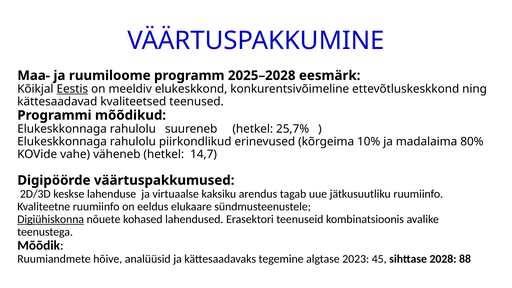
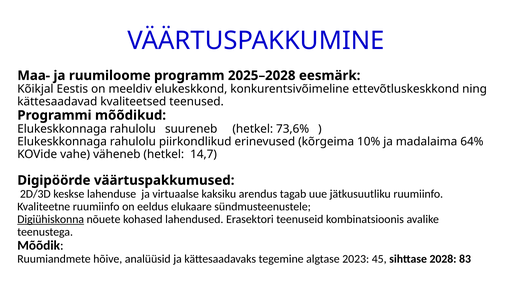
Eestis underline: present -> none
25,7%: 25,7% -> 73,6%
80%: 80% -> 64%
88: 88 -> 83
